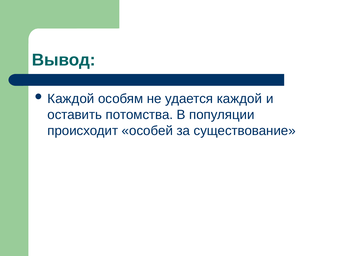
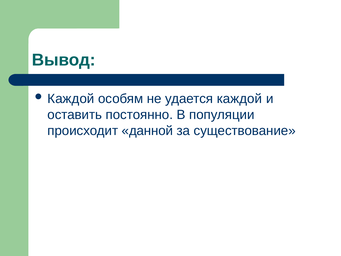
потомства: потомства -> постоянно
особей: особей -> данной
